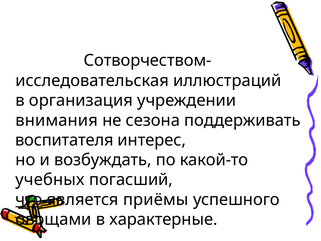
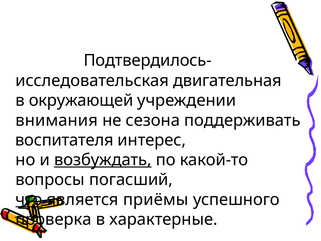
Сотворчеством-: Сотворчеством- -> Подтвердилось-
иллюстраций: иллюстраций -> двигательная
организация: организация -> окружающей
возбуждать underline: none -> present
учебных: учебных -> вопросы
овощами: овощами -> проверка
